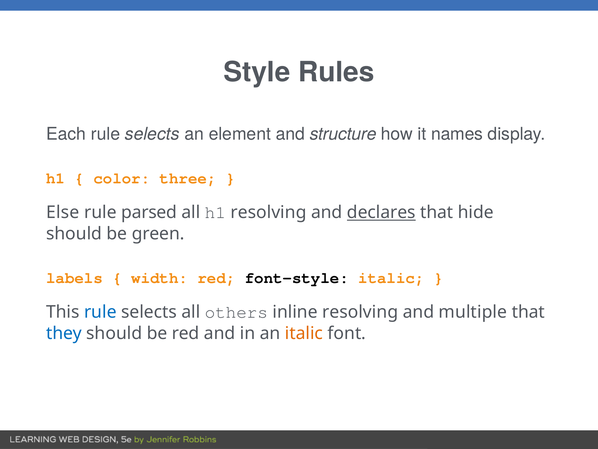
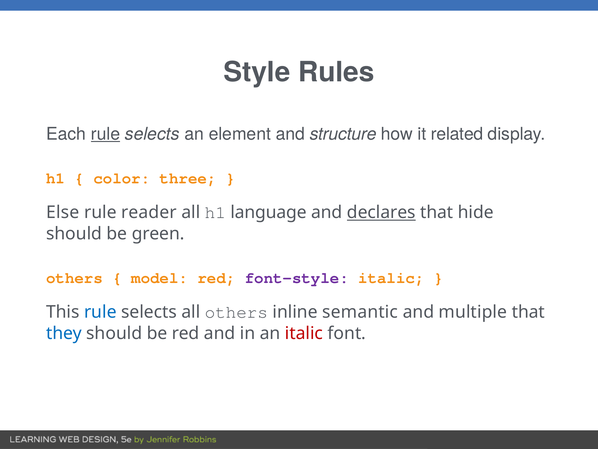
rule at (105, 134) underline: none -> present
names: names -> related
parsed: parsed -> reader
h1 resolving: resolving -> language
labels at (75, 278): labels -> others
width: width -> model
font-style colour: black -> purple
inline resolving: resolving -> semantic
italic at (304, 333) colour: orange -> red
